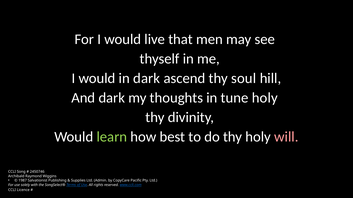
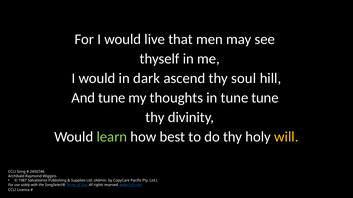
And dark: dark -> tune
tune holy: holy -> tune
will colour: pink -> yellow
